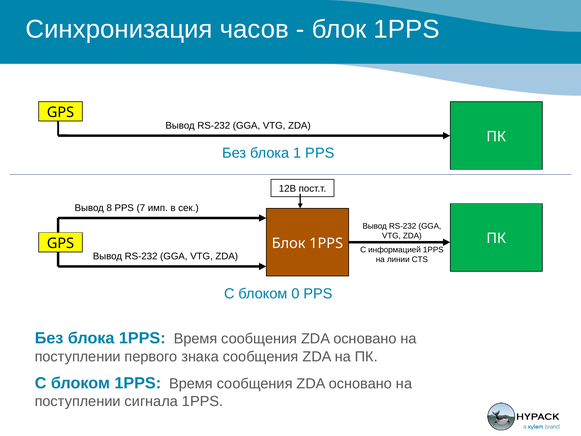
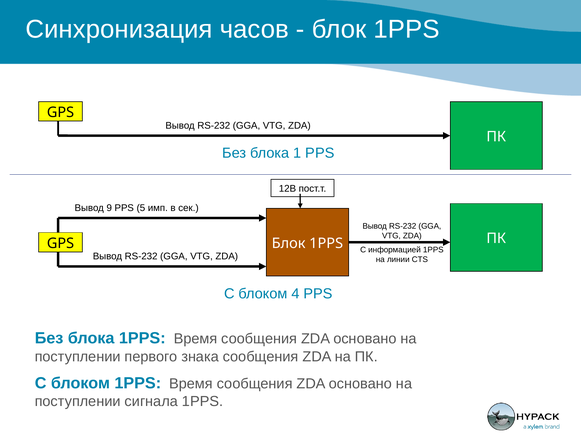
8: 8 -> 9
7: 7 -> 5
0: 0 -> 4
